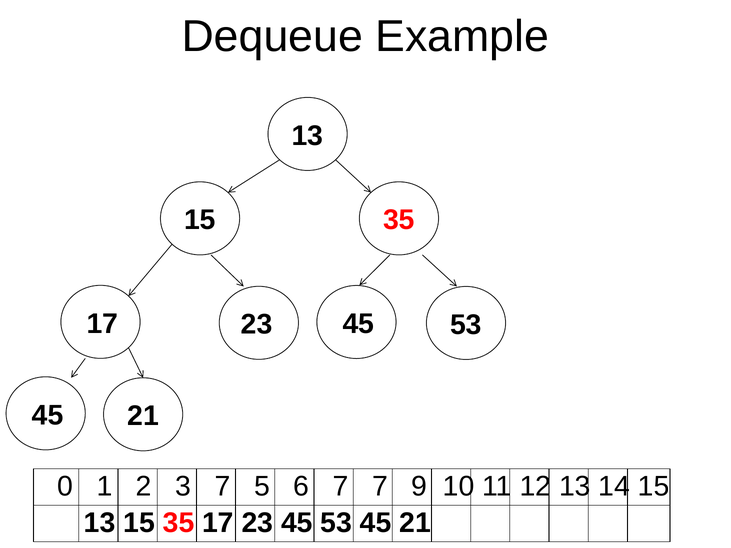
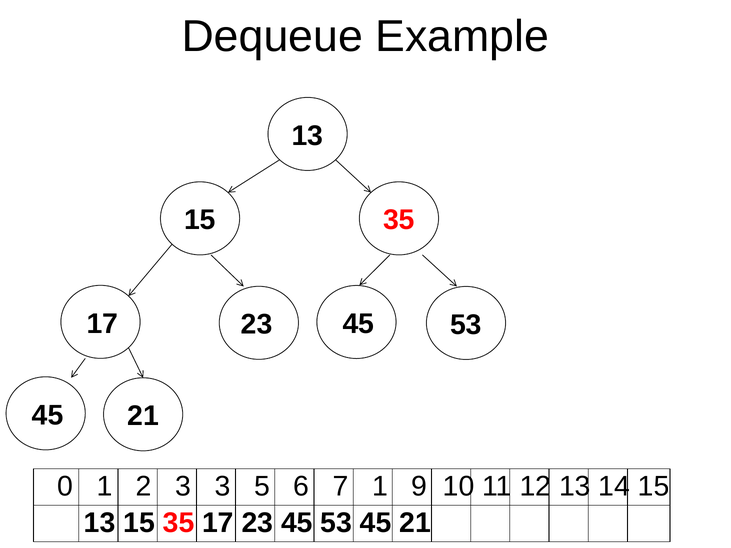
3 7: 7 -> 3
7 7: 7 -> 1
